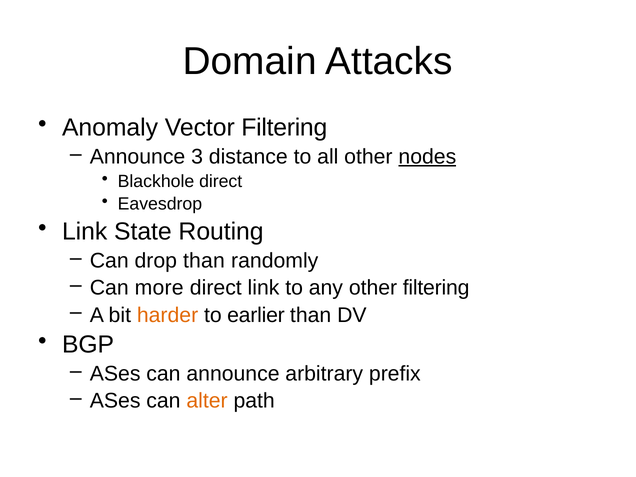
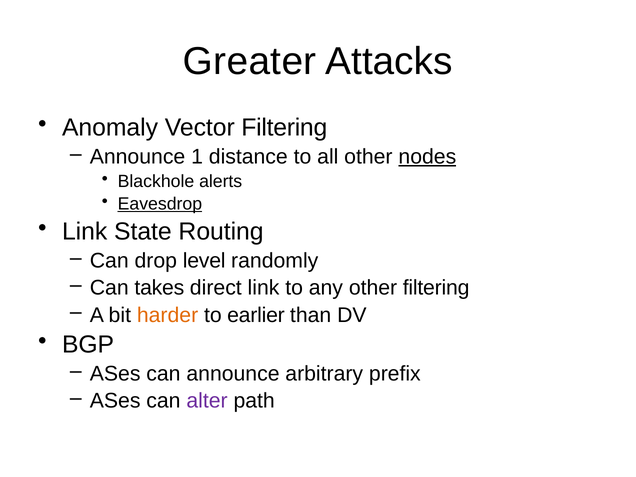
Domain: Domain -> Greater
3: 3 -> 1
Blackhole direct: direct -> alerts
Eavesdrop underline: none -> present
drop than: than -> level
more: more -> takes
alter colour: orange -> purple
